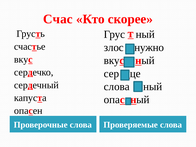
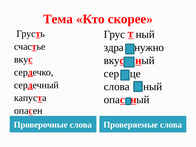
Счас: Счас -> Тема
злос: злос -> здра
